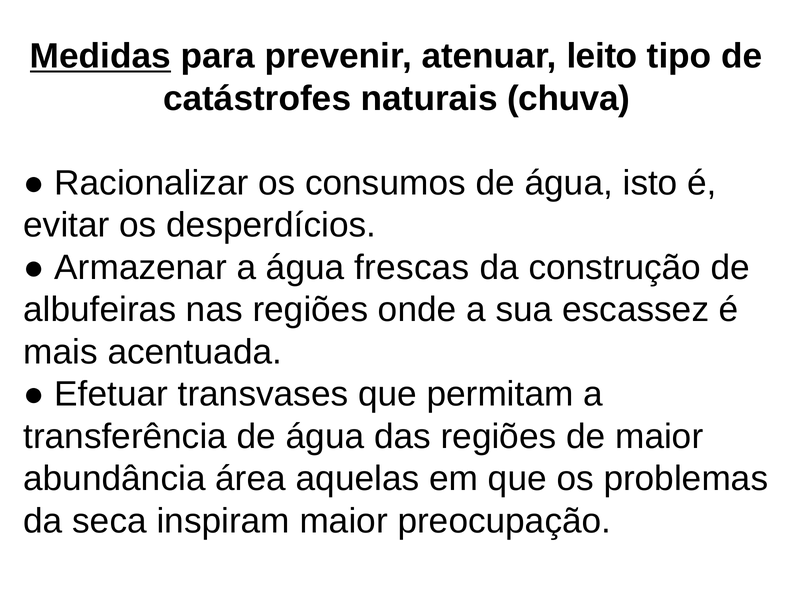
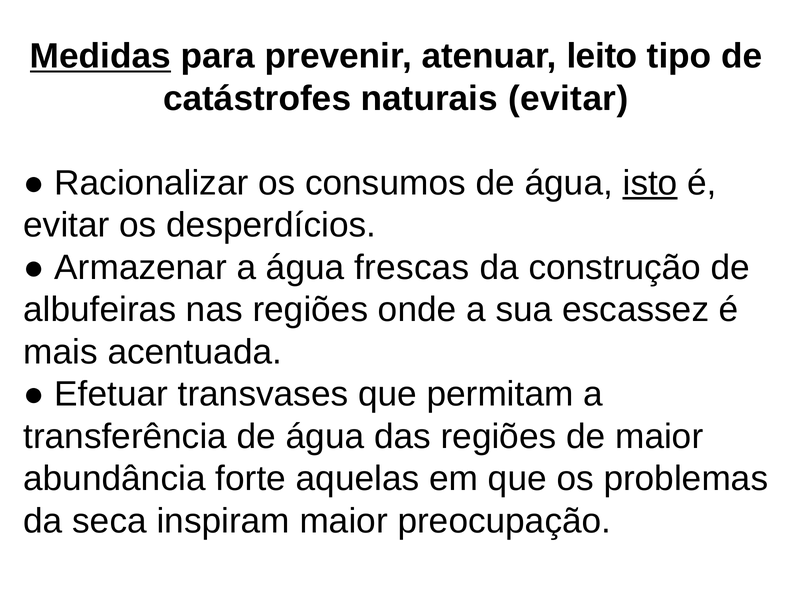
naturais chuva: chuva -> evitar
isto underline: none -> present
área: área -> forte
